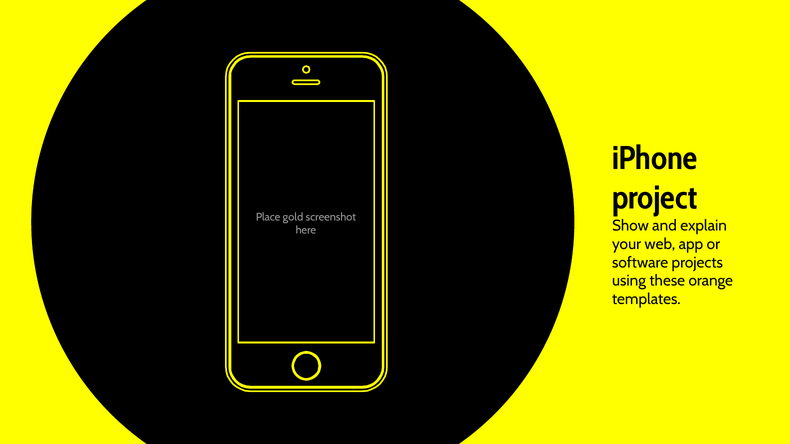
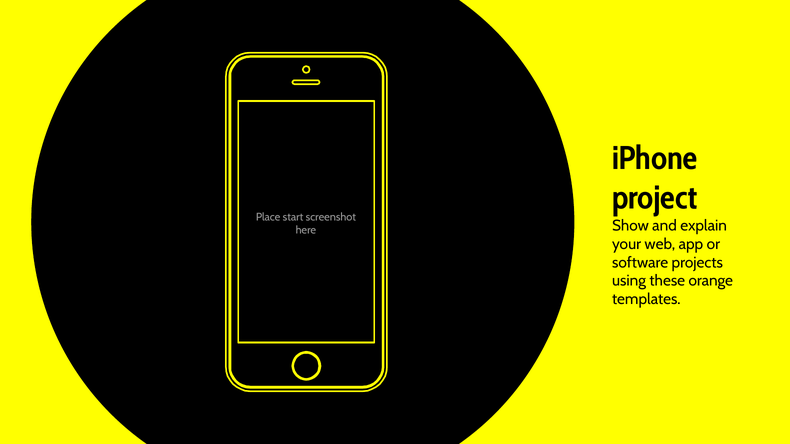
gold: gold -> start
